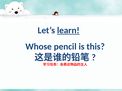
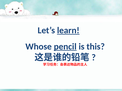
pencil underline: none -> present
